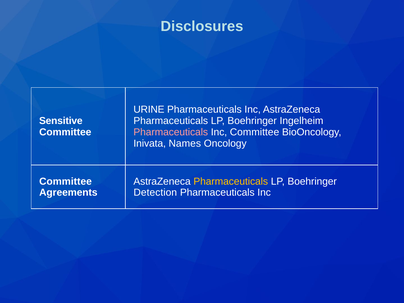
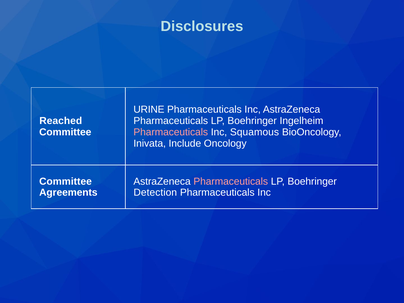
Sensitive: Sensitive -> Reached
Inc Committee: Committee -> Squamous
Names: Names -> Include
Pharmaceuticals at (231, 181) colour: yellow -> pink
